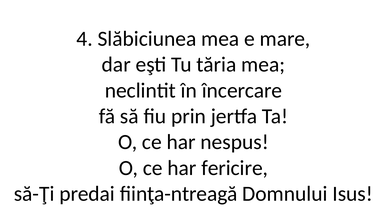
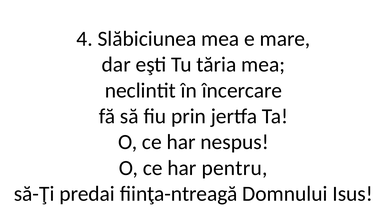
fericire: fericire -> pentru
